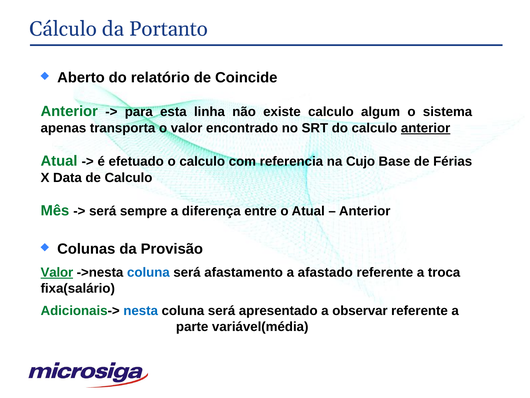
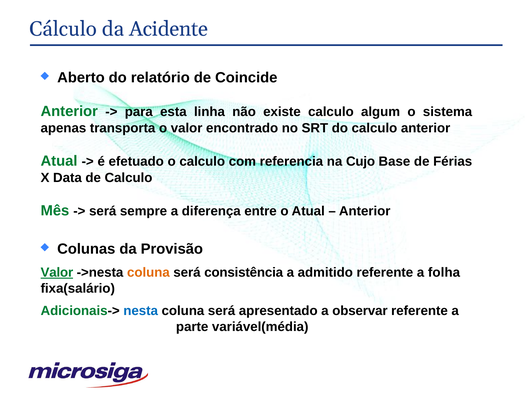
Portanto: Portanto -> Acidente
anterior at (426, 128) underline: present -> none
coluna at (148, 272) colour: blue -> orange
afastamento: afastamento -> consistência
afastado: afastado -> admitido
troca: troca -> folha
